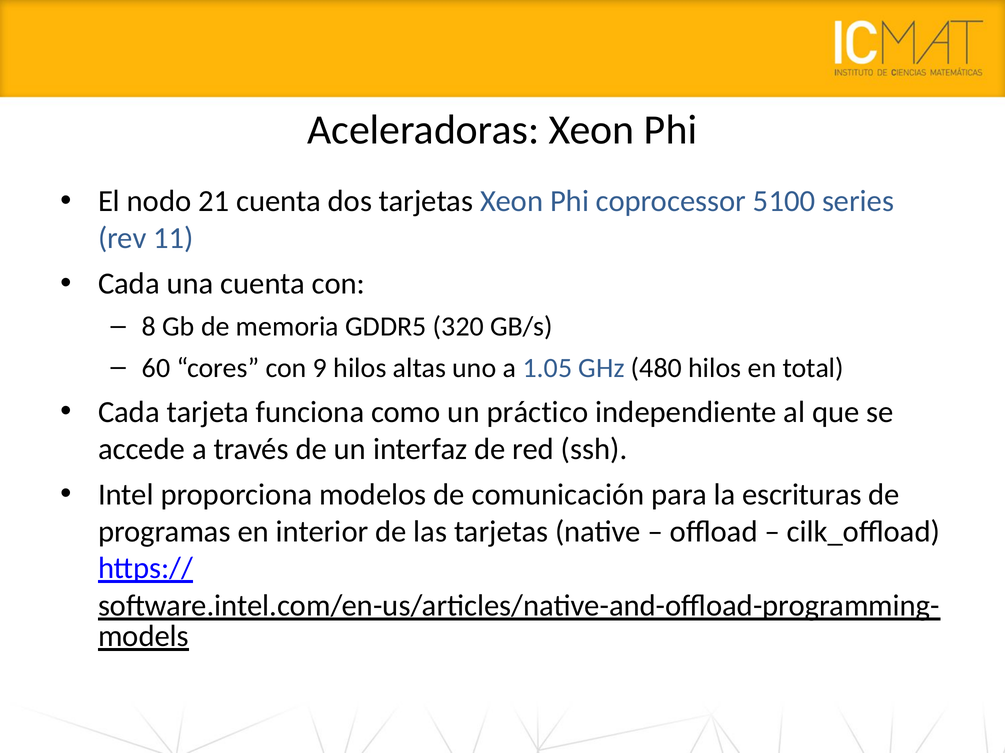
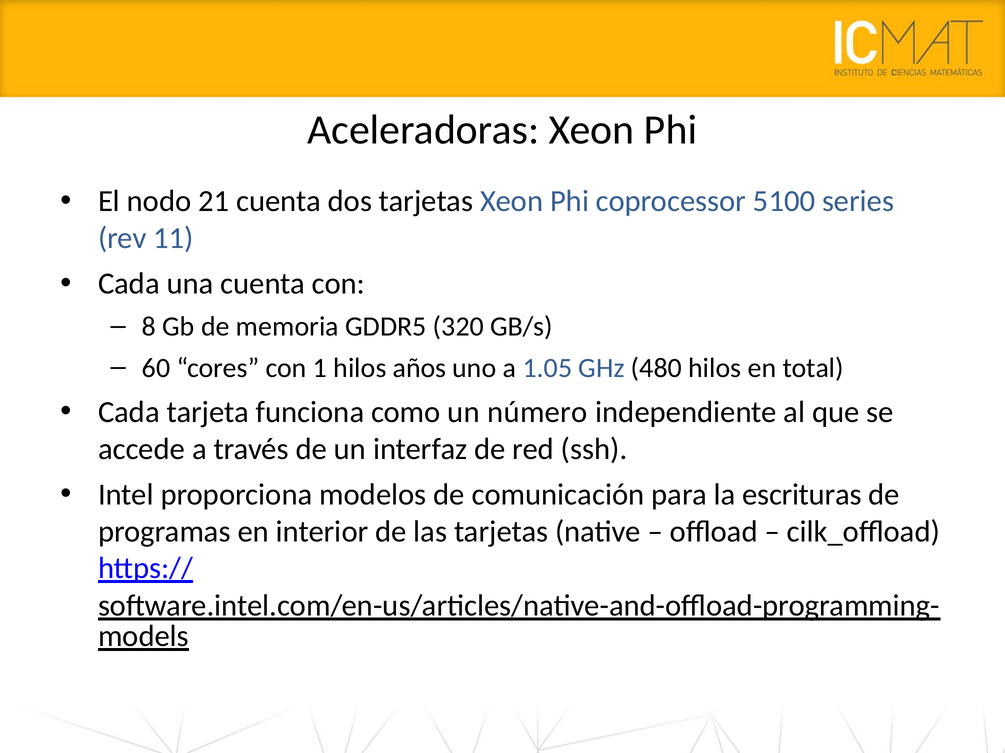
9: 9 -> 1
altas: altas -> años
práctico: práctico -> número
